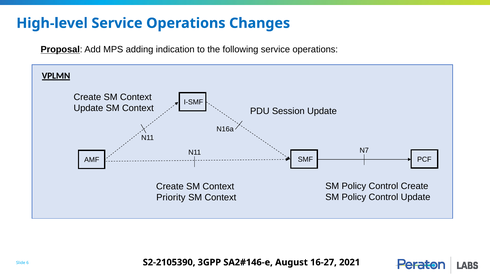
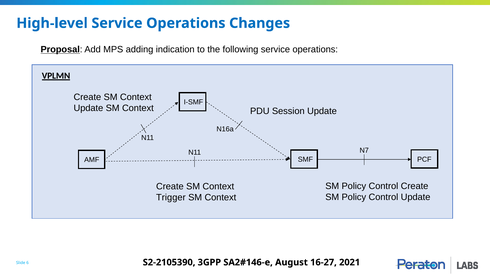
Priority: Priority -> Trigger
